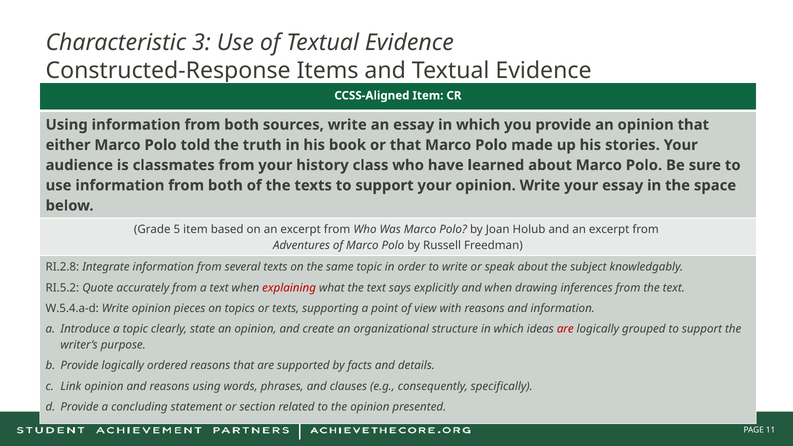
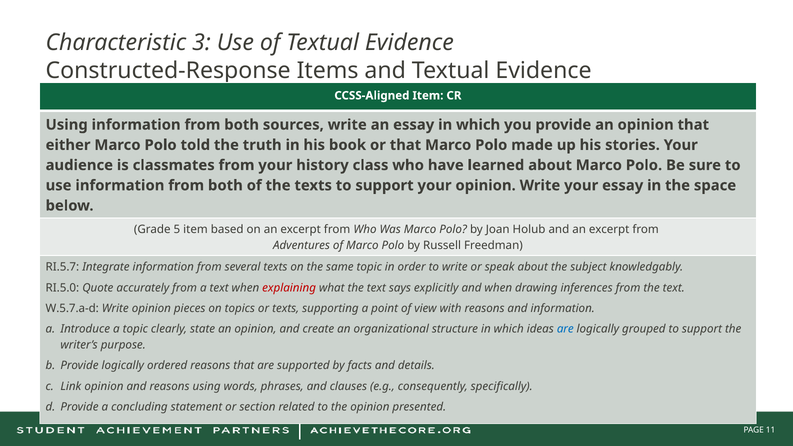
RI.2.8: RI.2.8 -> RI.5.7
RI.5.2: RI.5.2 -> RI.5.0
W.5.4.a-d: W.5.4.a-d -> W.5.7.a-d
are at (565, 329) colour: red -> blue
